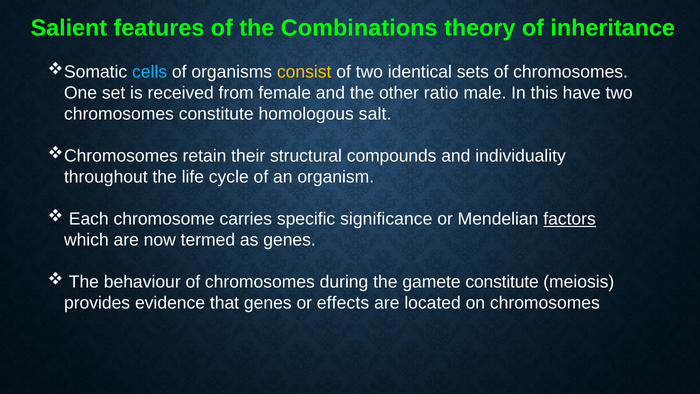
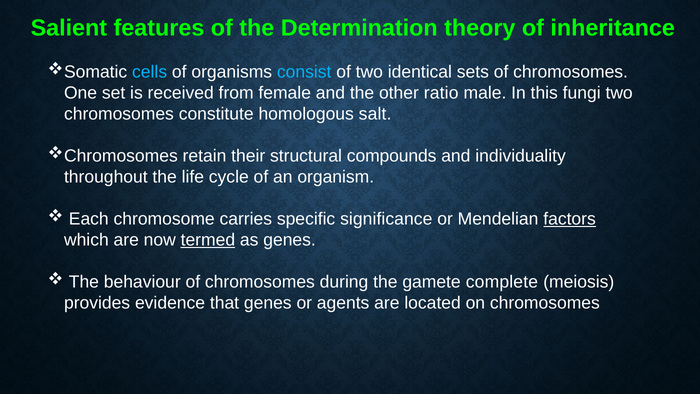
Combinations: Combinations -> Determination
consist colour: yellow -> light blue
have: have -> fungi
termed underline: none -> present
gamete constitute: constitute -> complete
effects: effects -> agents
